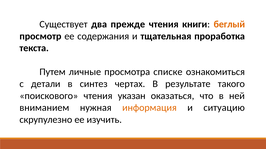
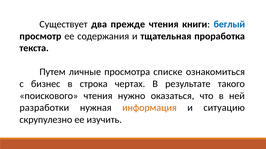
беглый colour: orange -> blue
детали: детали -> бизнес
синтез: синтез -> строка
указан: указан -> нужно
вниманием: вниманием -> разработки
